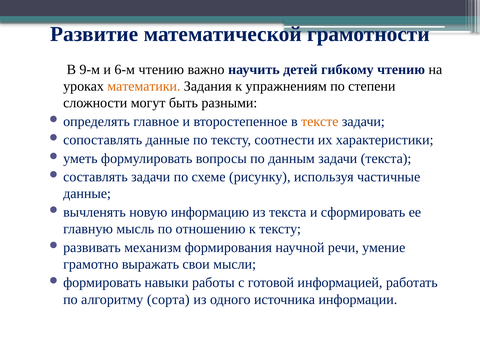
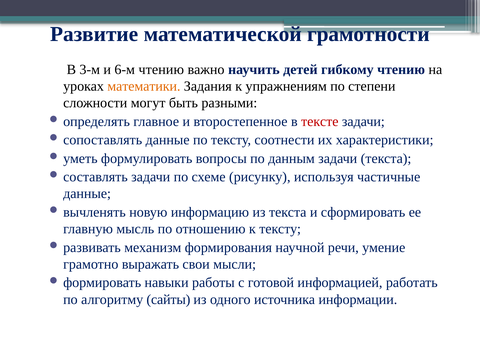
9-м: 9-м -> 3-м
тексте colour: orange -> red
сорта: сорта -> сайты
